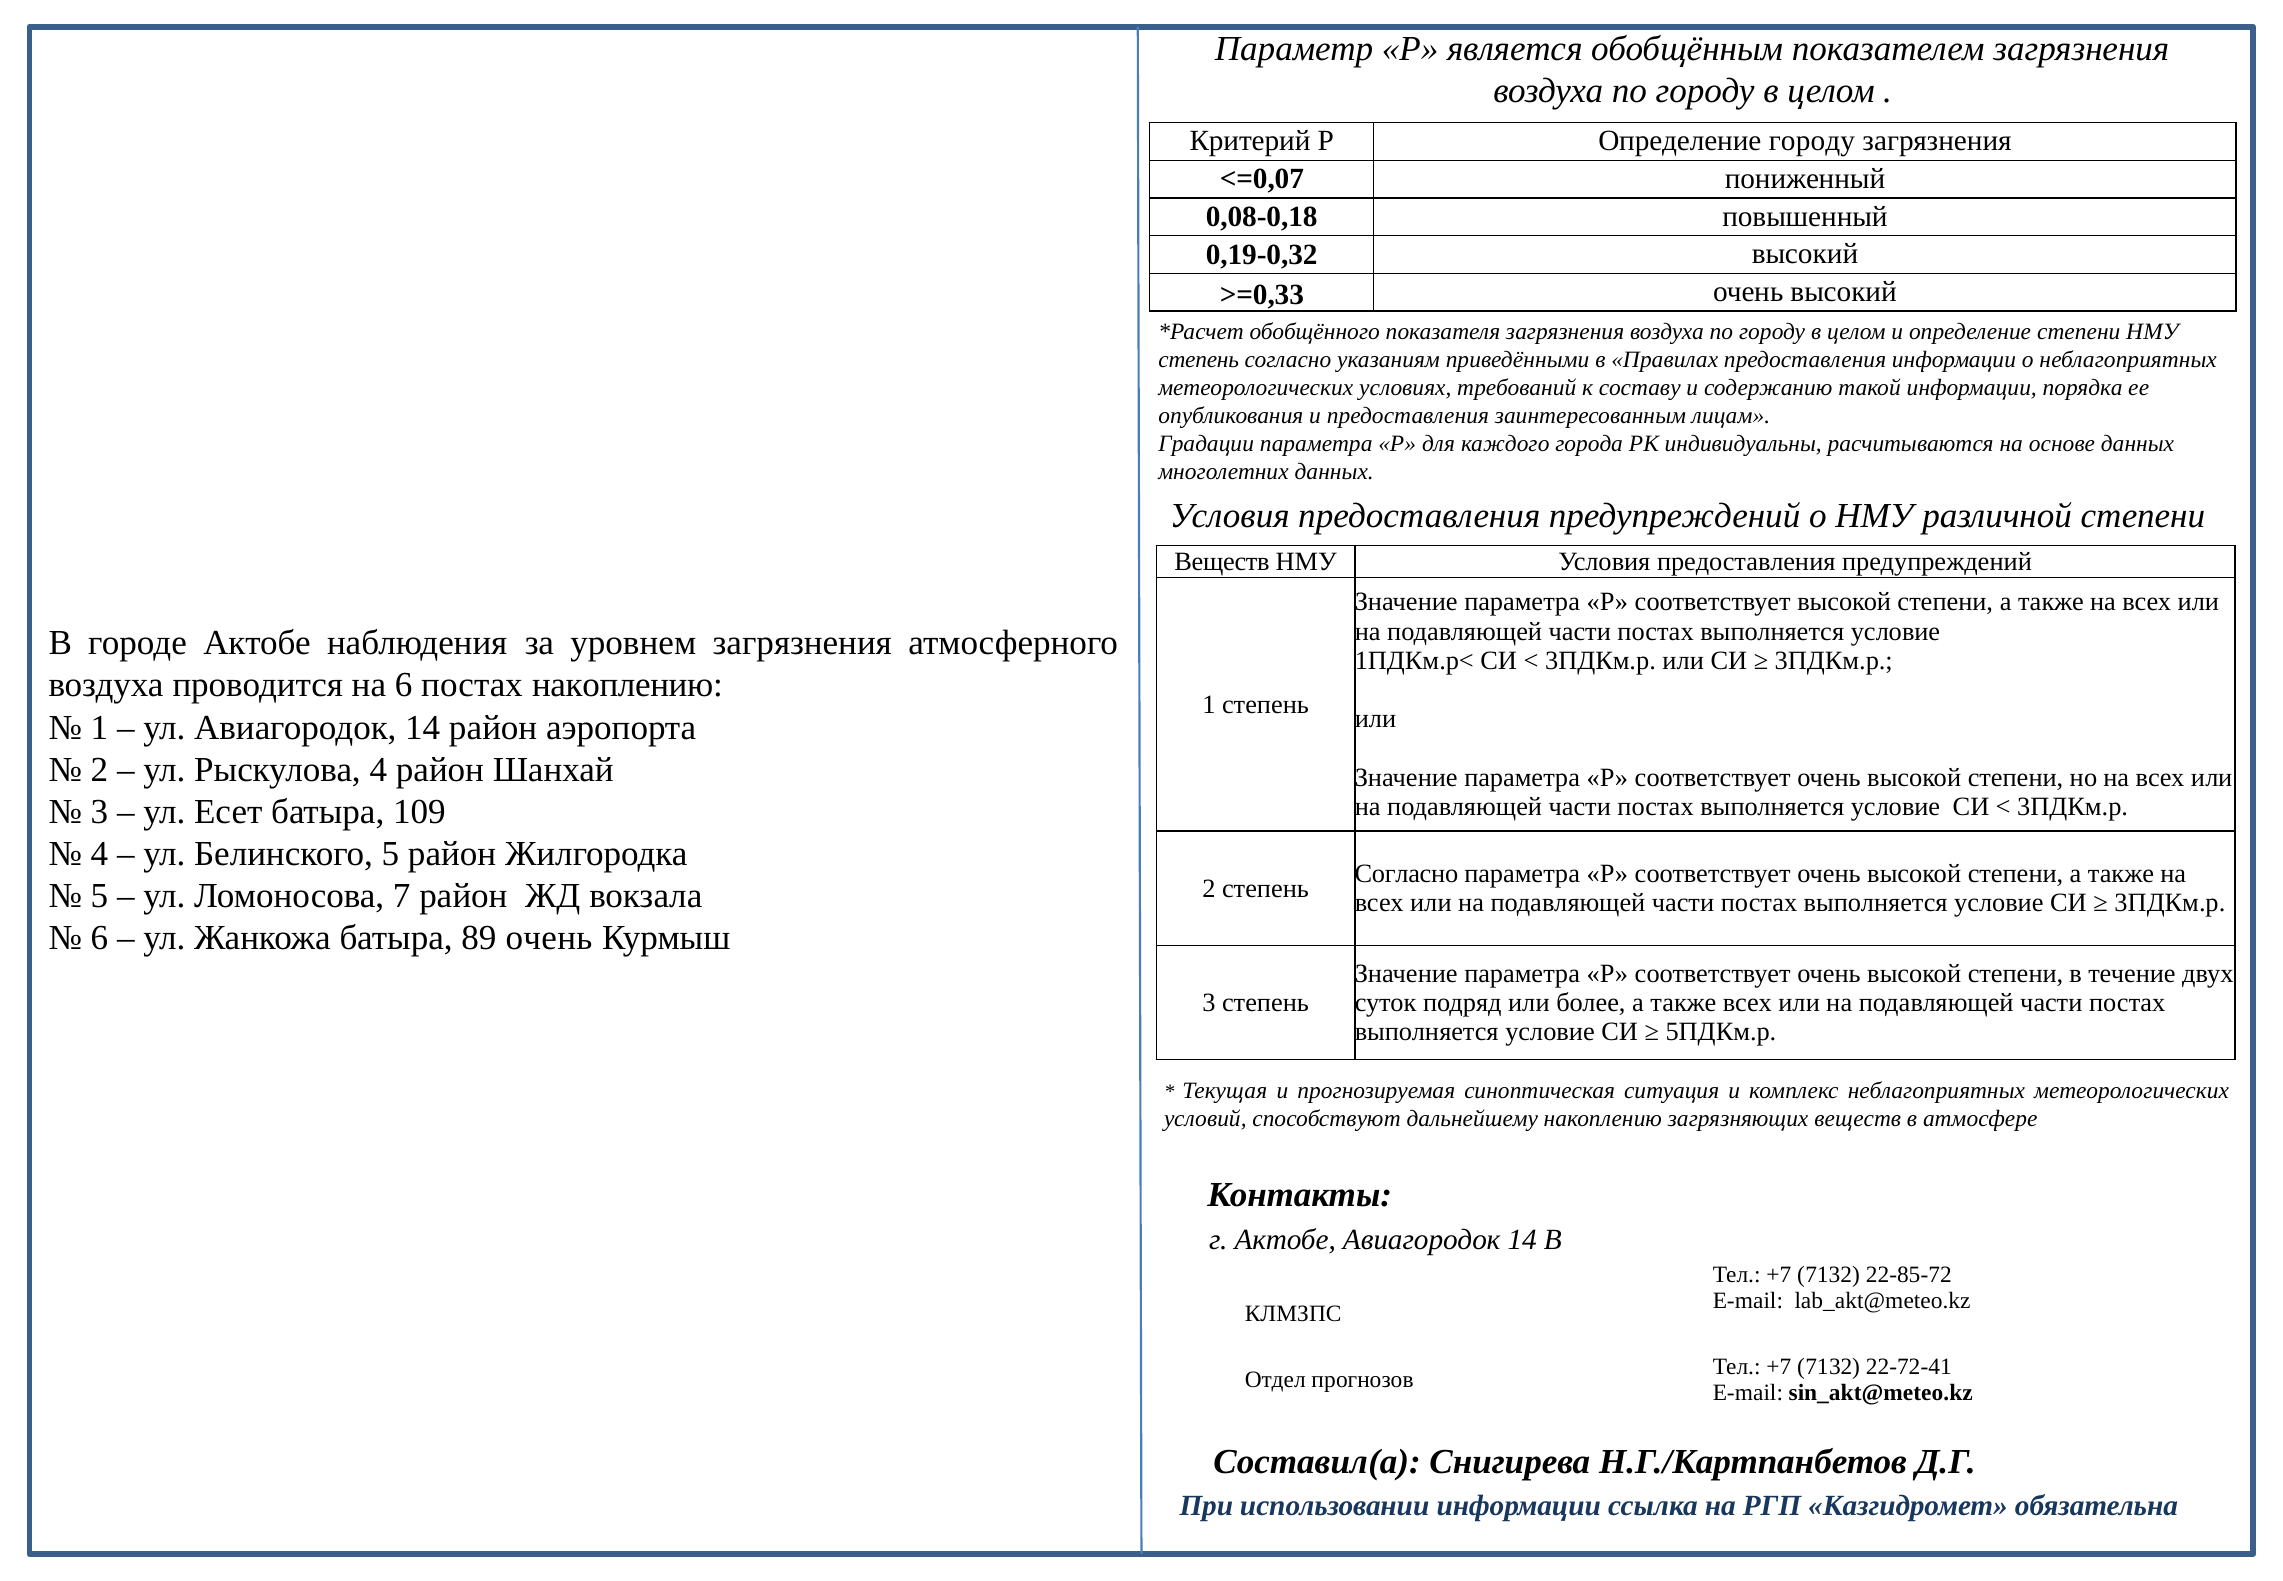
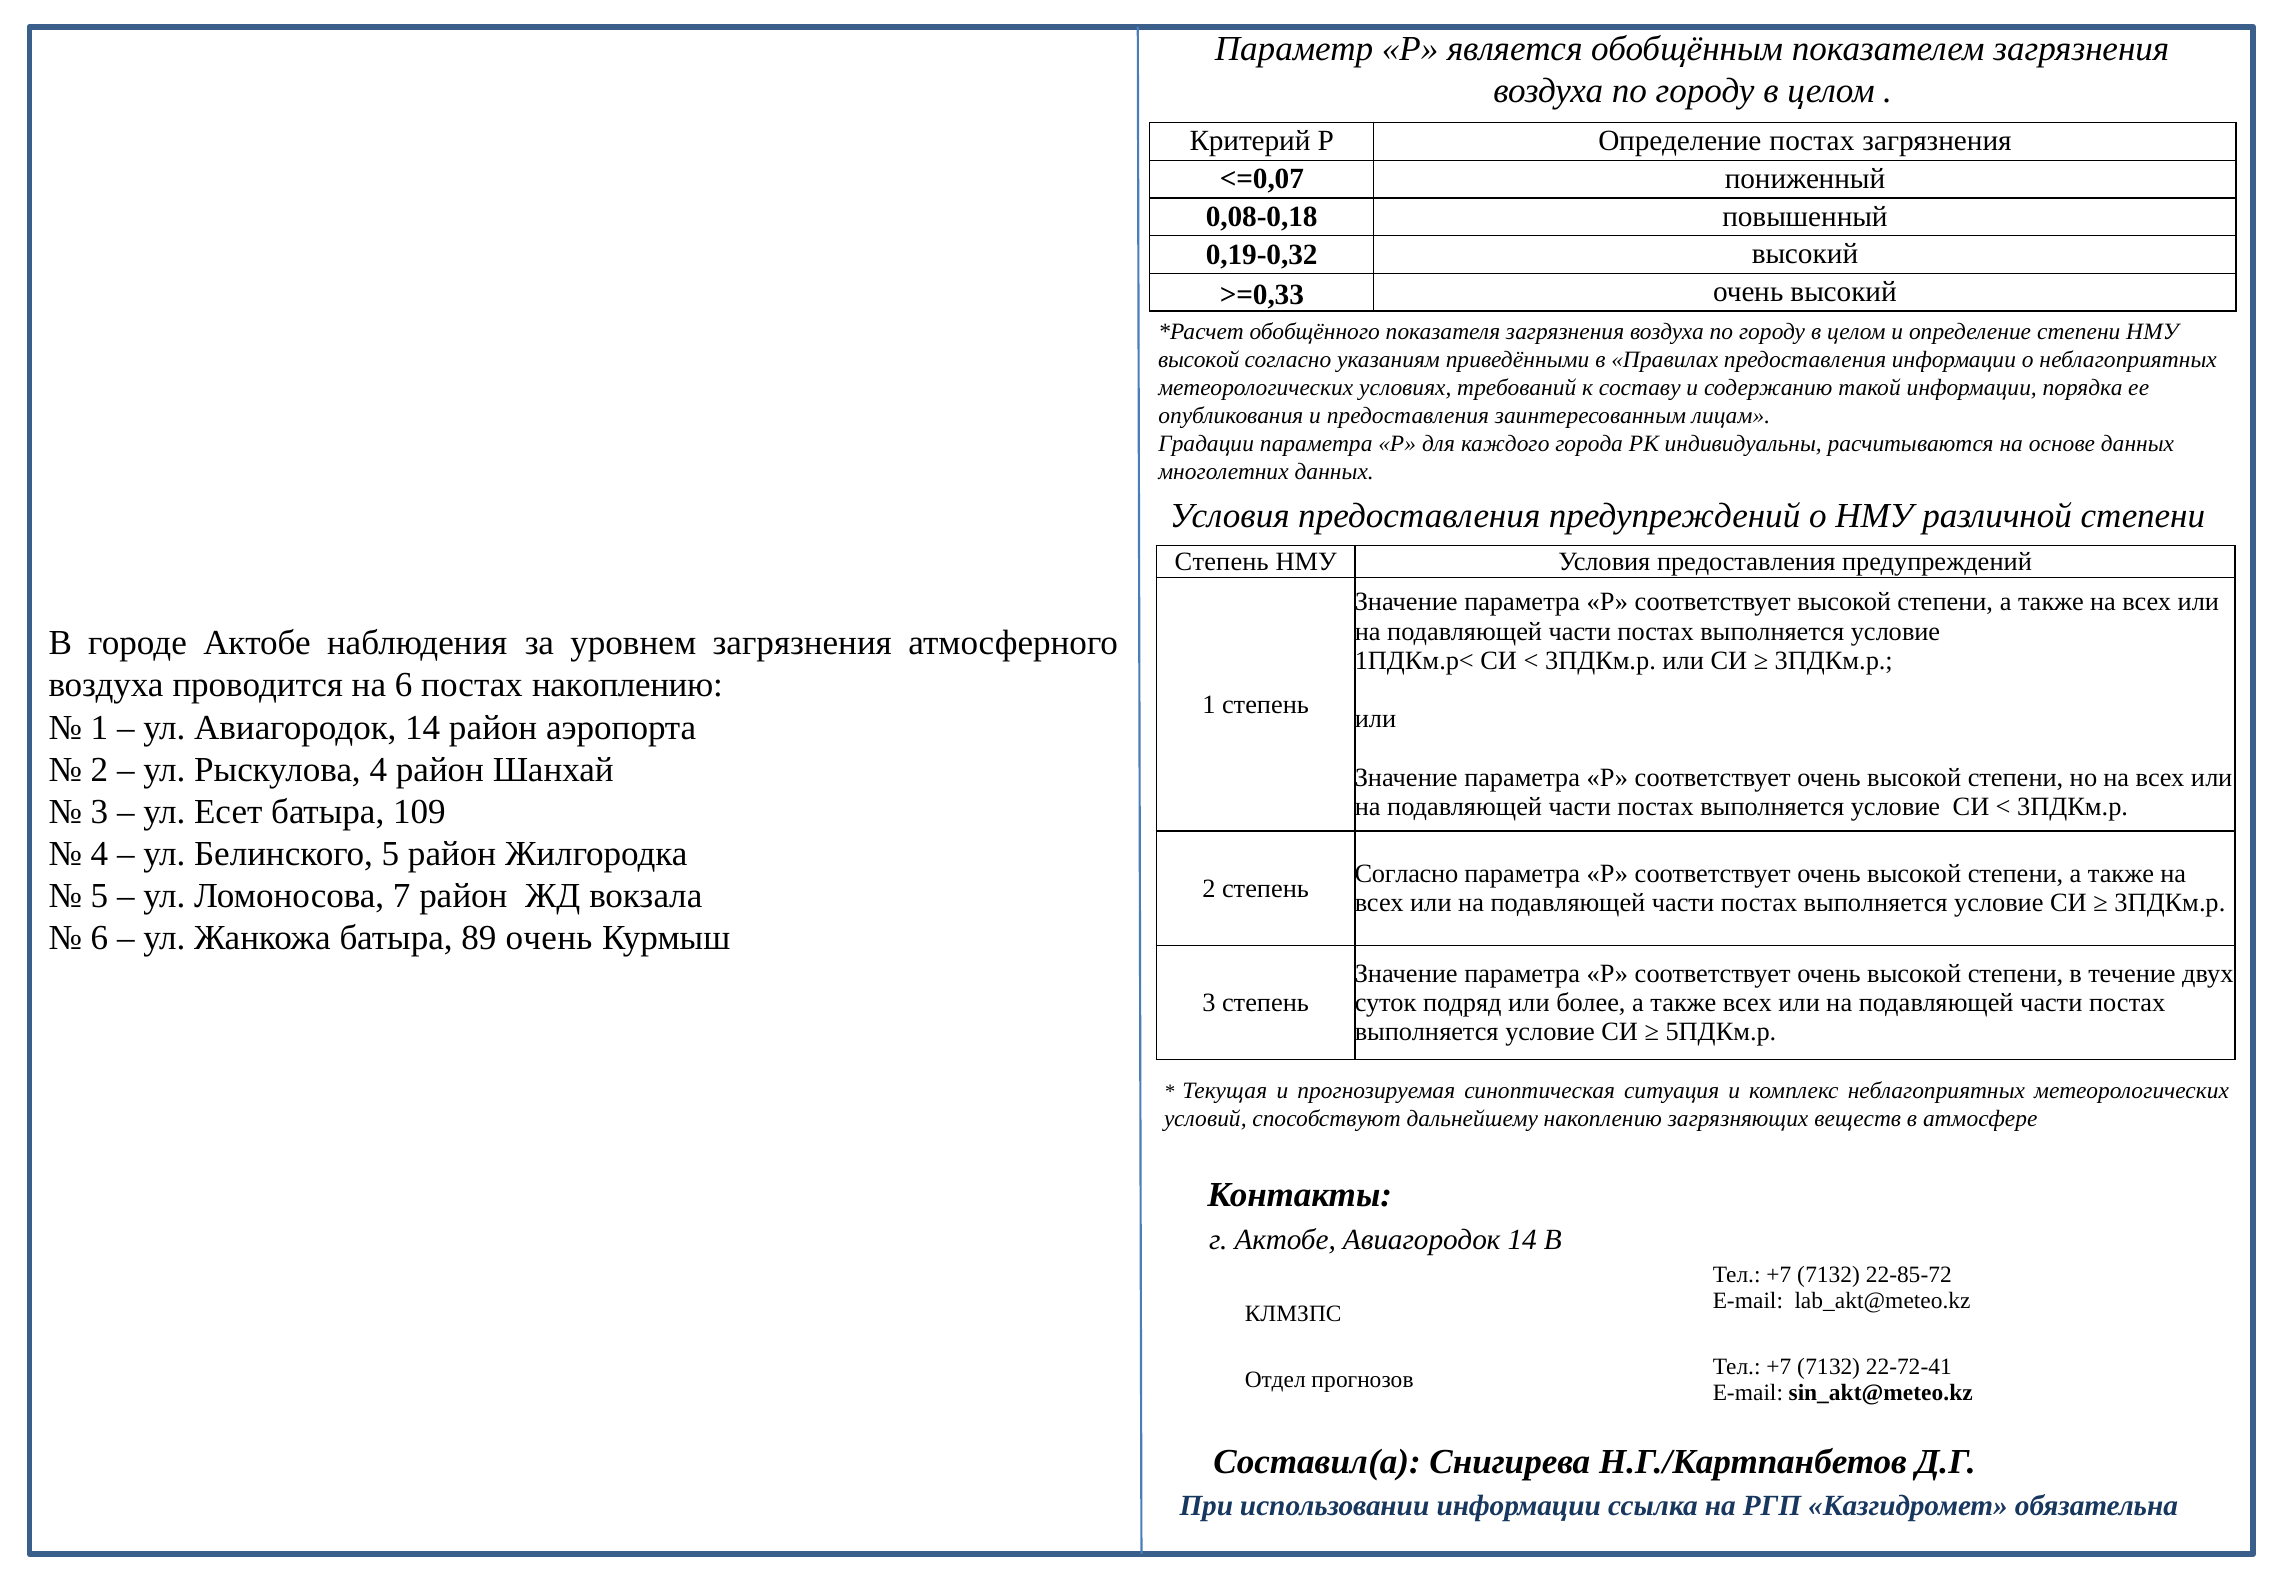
Определение городу: городу -> постах
степень at (1199, 359): степень -> высокой
Веществ at (1222, 561): Веществ -> Степень
